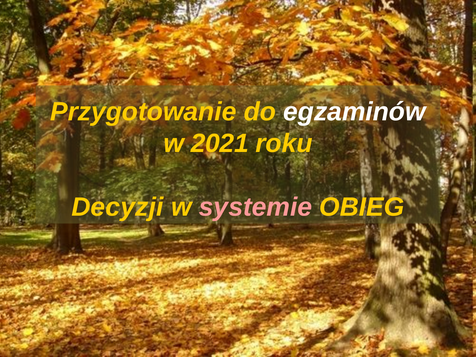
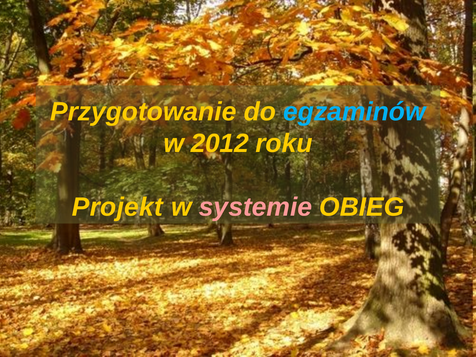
egzaminów colour: white -> light blue
2021: 2021 -> 2012
Decyzji: Decyzji -> Projekt
